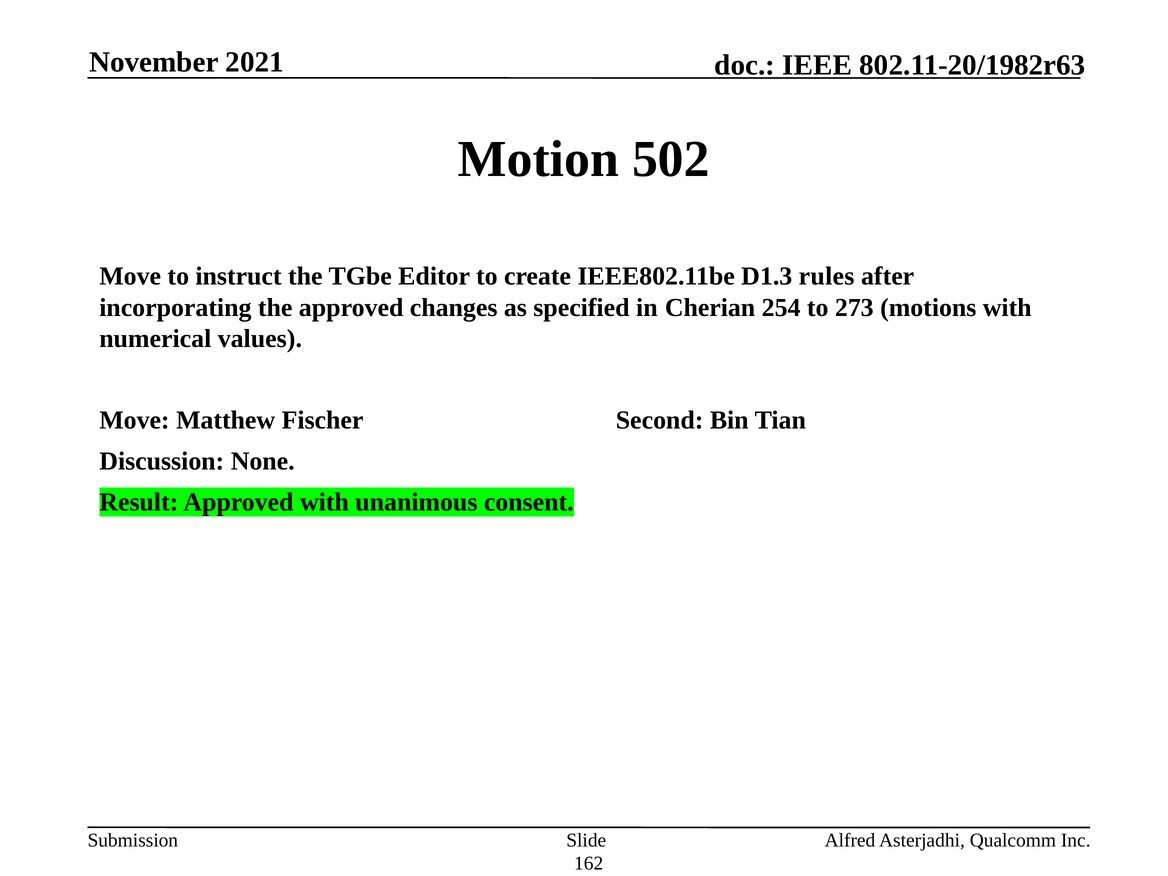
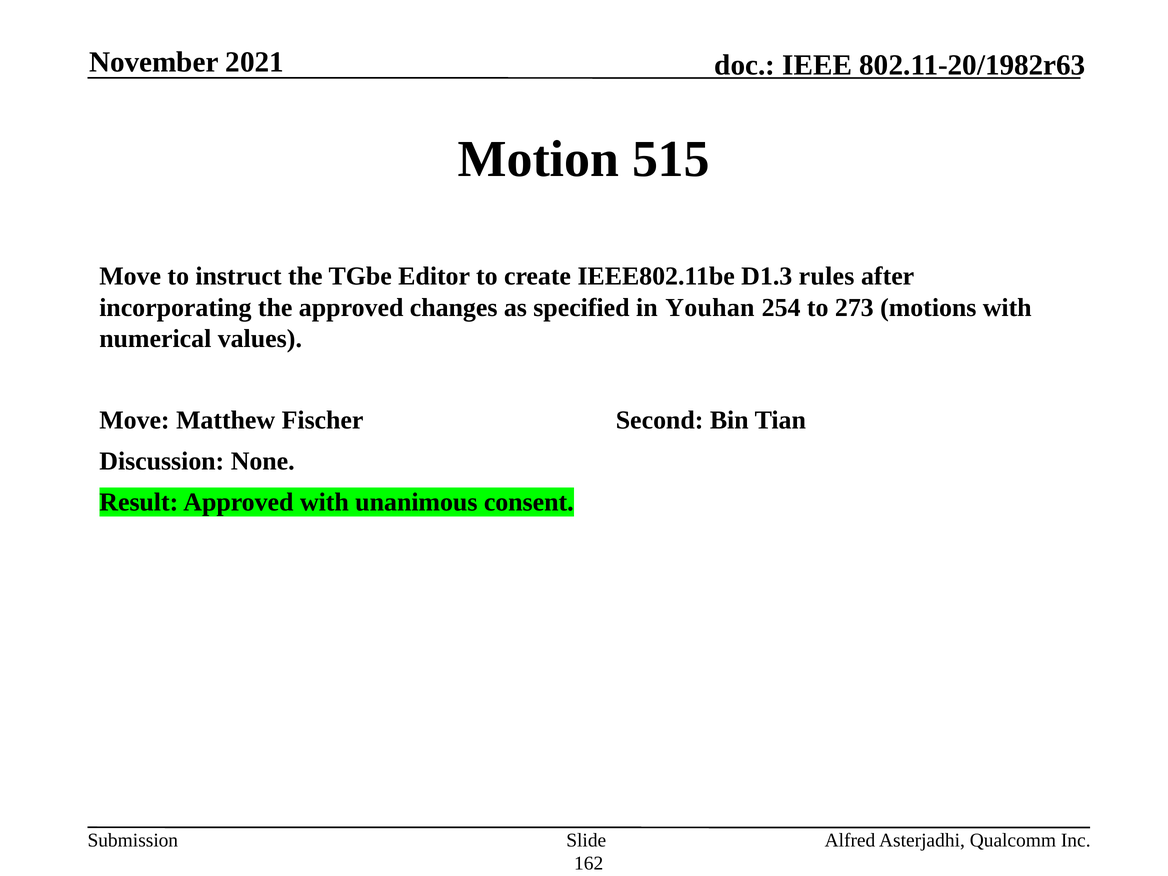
502: 502 -> 515
Cherian: Cherian -> Youhan
